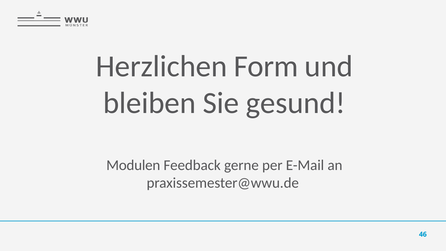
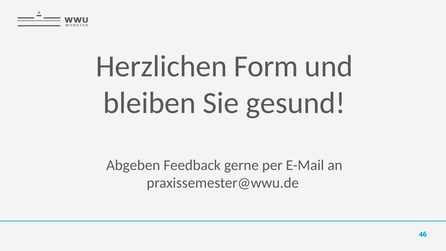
Modulen: Modulen -> Abgeben
